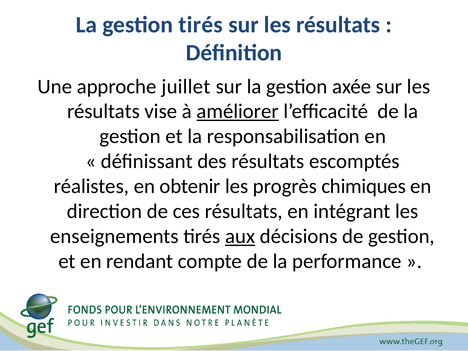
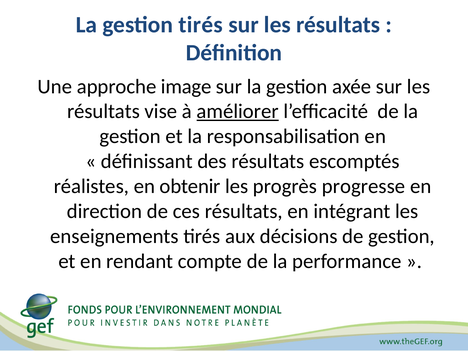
juillet: juillet -> image
chimiques: chimiques -> progresse
aux underline: present -> none
